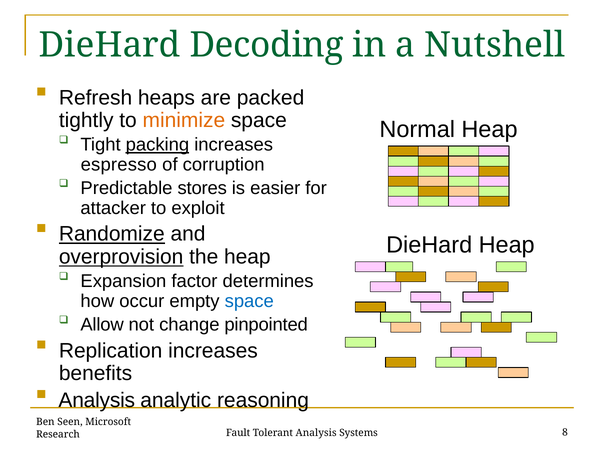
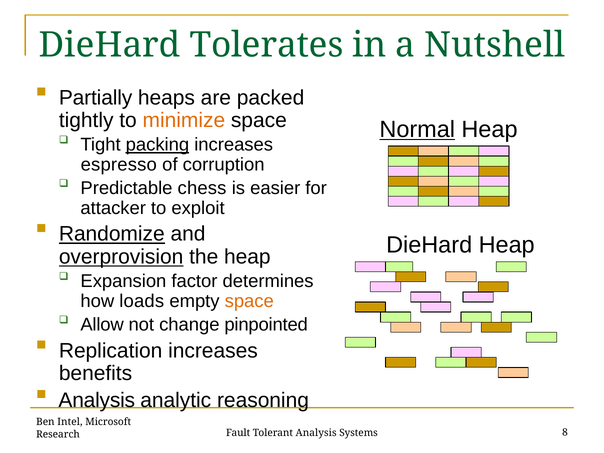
Decoding: Decoding -> Tolerates
Refresh: Refresh -> Partially
Normal underline: none -> present
stores: stores -> chess
occur: occur -> loads
space at (249, 301) colour: blue -> orange
Seen: Seen -> Intel
